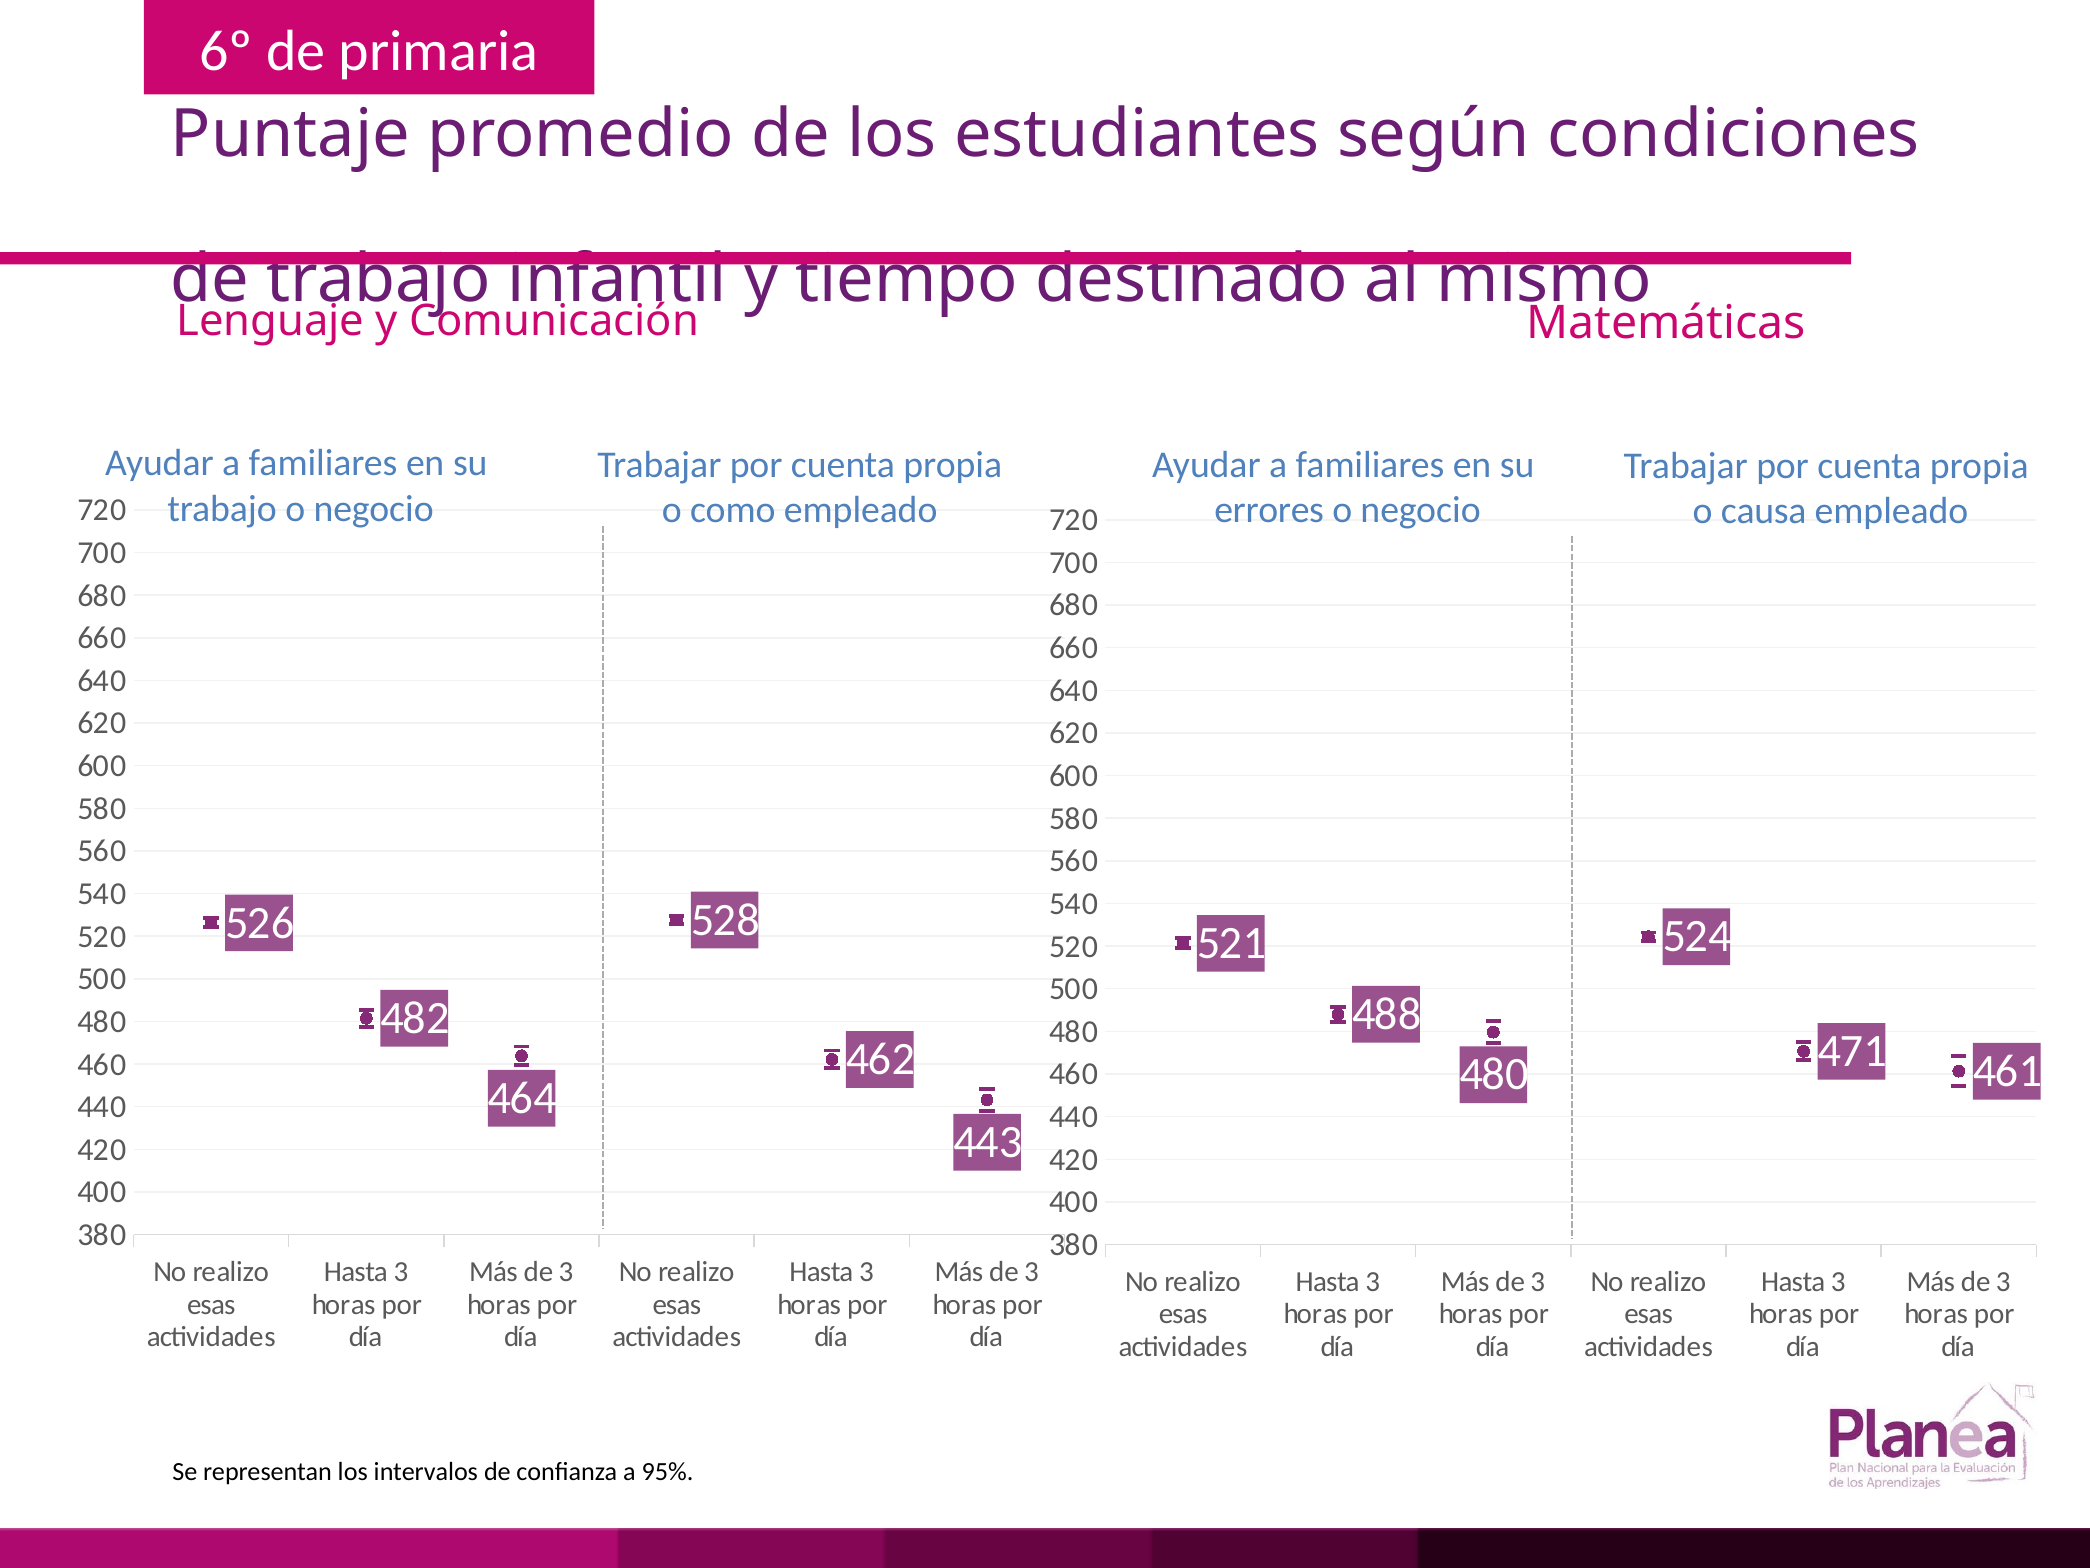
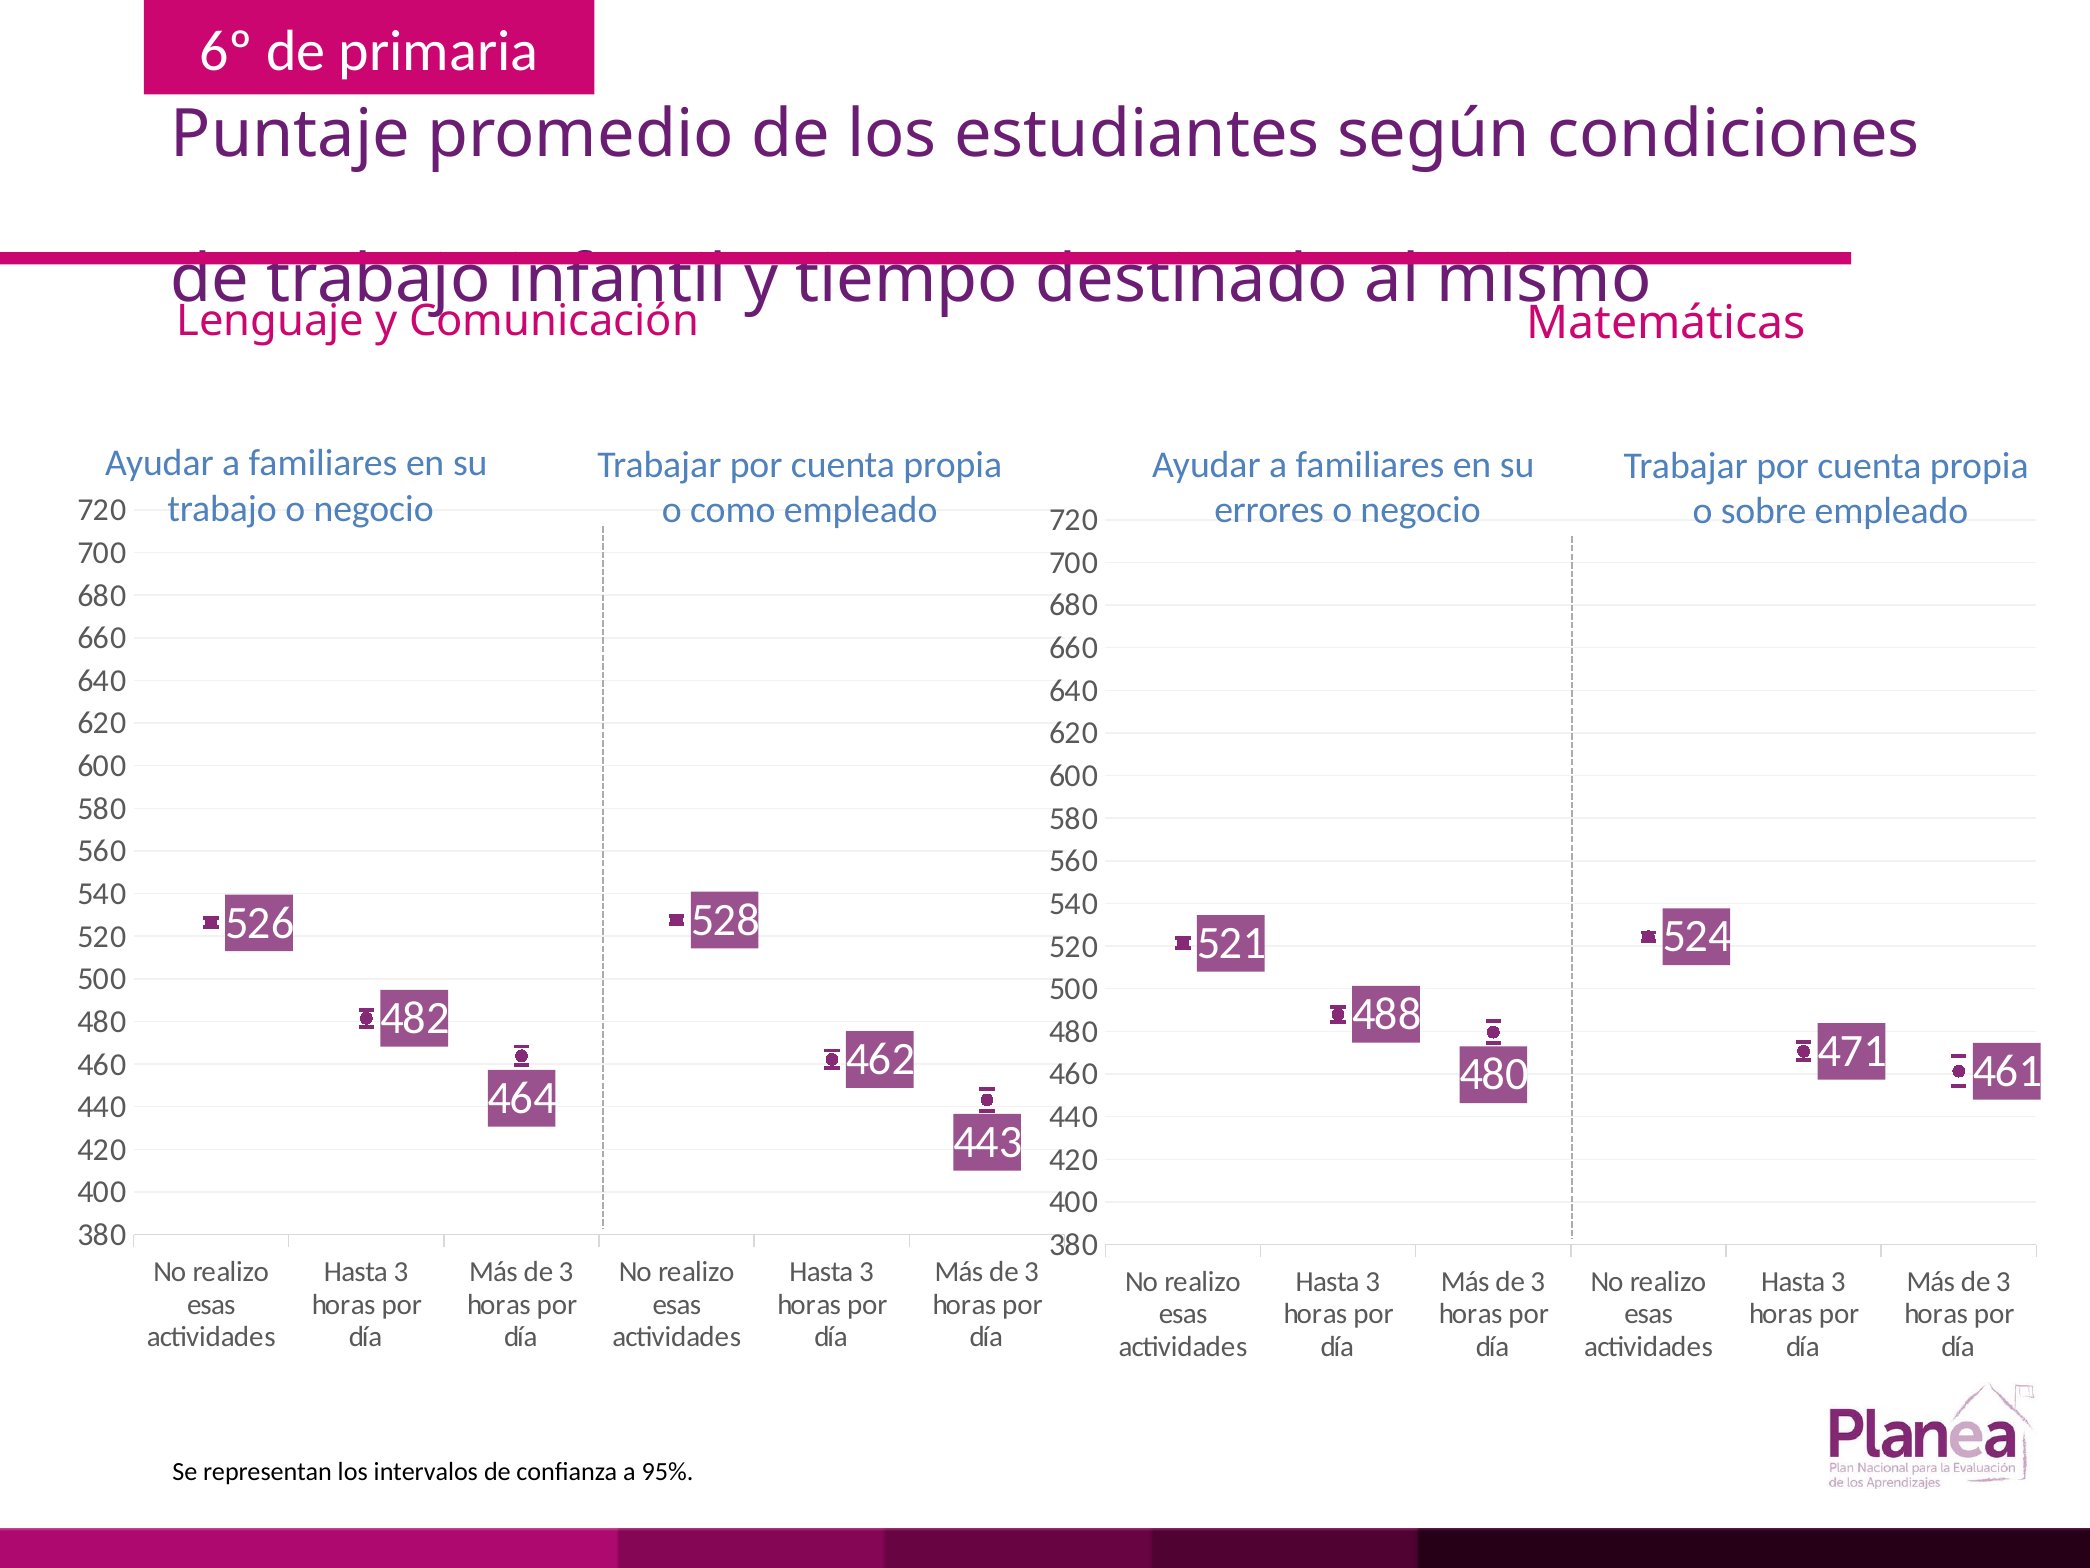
causa: causa -> sobre
